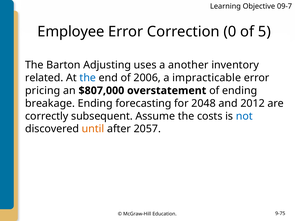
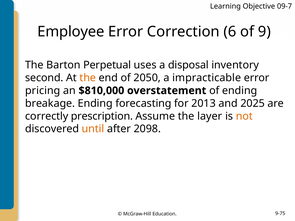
0: 0 -> 6
5: 5 -> 9
Adjusting: Adjusting -> Perpetual
another: another -> disposal
related: related -> second
the at (88, 78) colour: blue -> orange
2006: 2006 -> 2050
$807,000: $807,000 -> $810,000
2048: 2048 -> 2013
2012: 2012 -> 2025
subsequent: subsequent -> prescription
costs: costs -> layer
not colour: blue -> orange
2057: 2057 -> 2098
